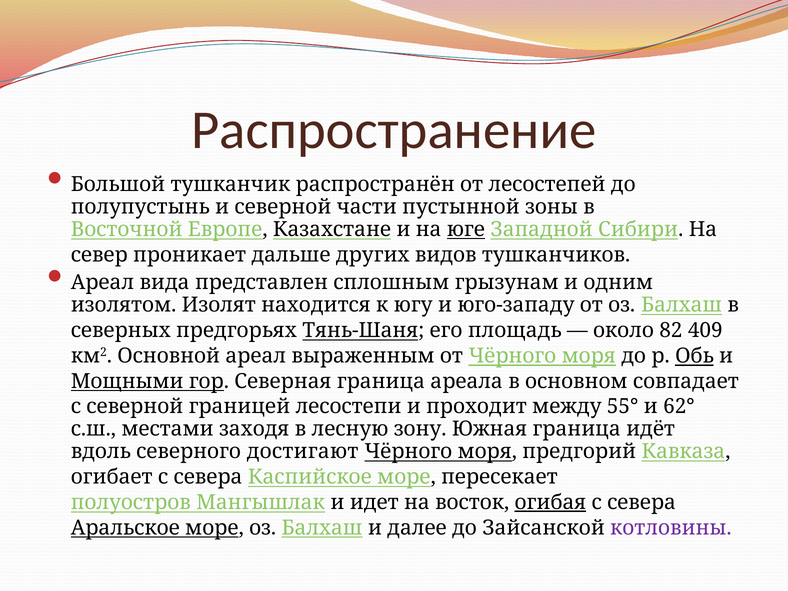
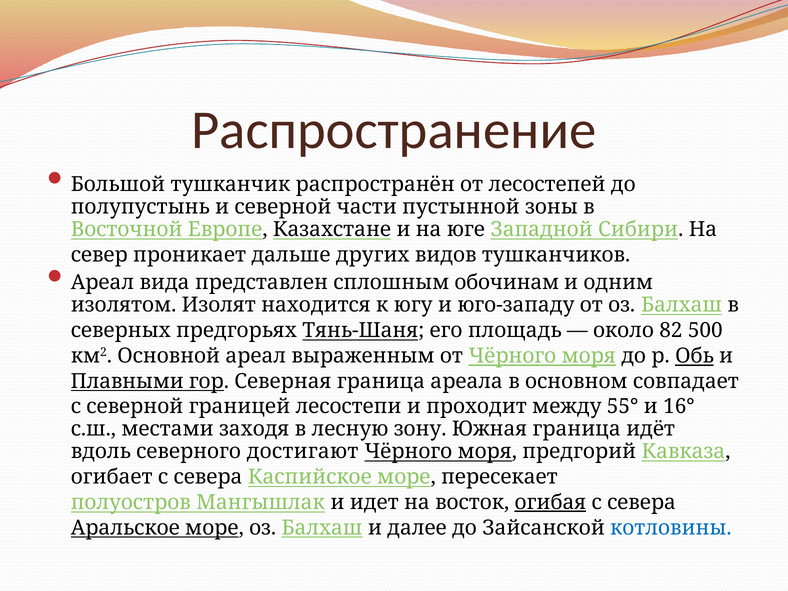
юге underline: present -> none
грызунам: грызунам -> обочинам
409: 409 -> 500
Мощными: Мощными -> Плавными
62°: 62° -> 16°
котловины colour: purple -> blue
